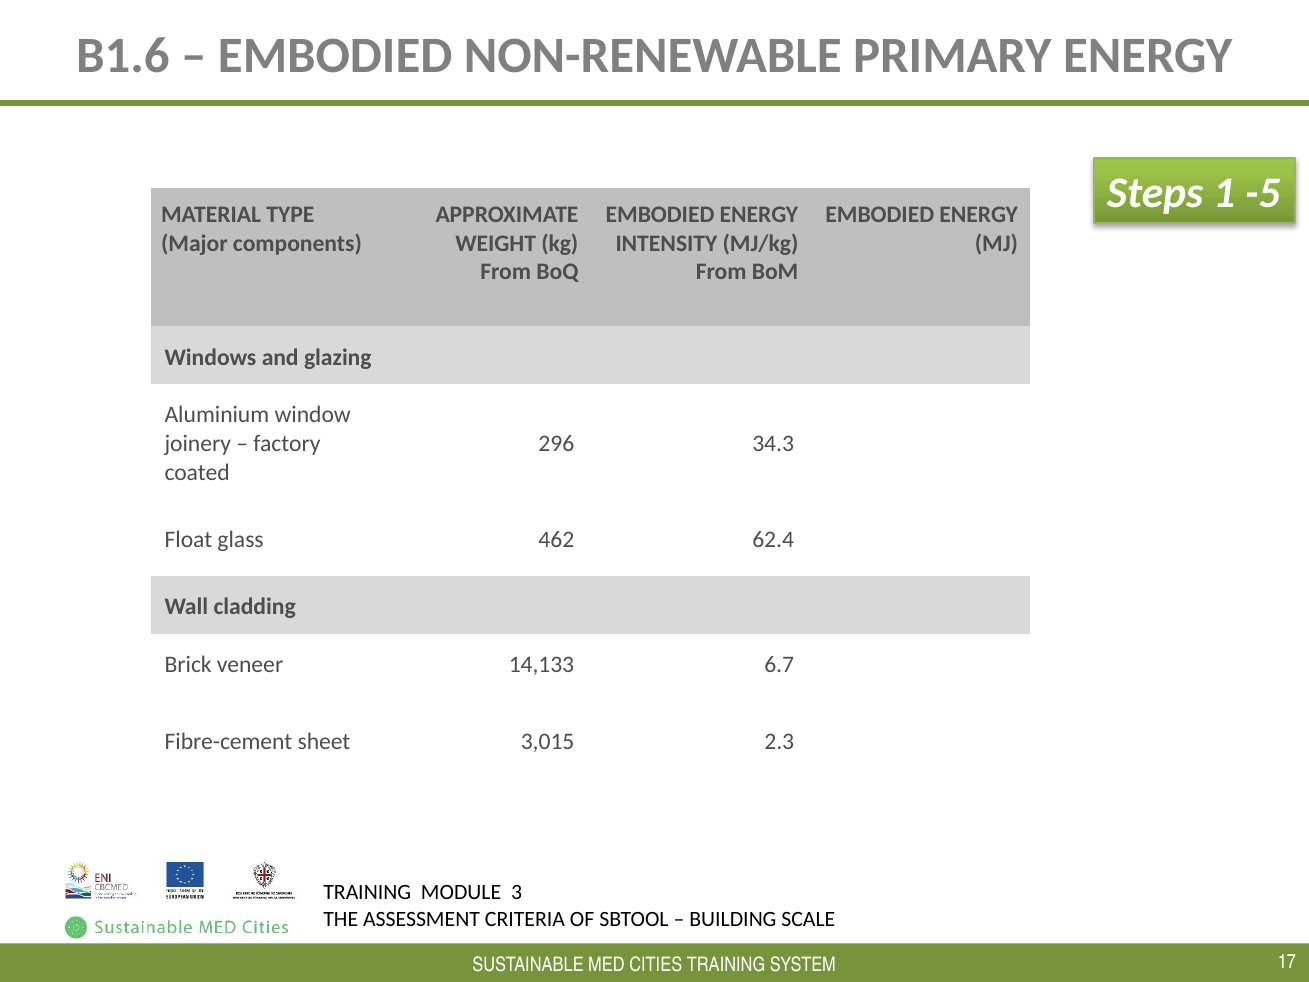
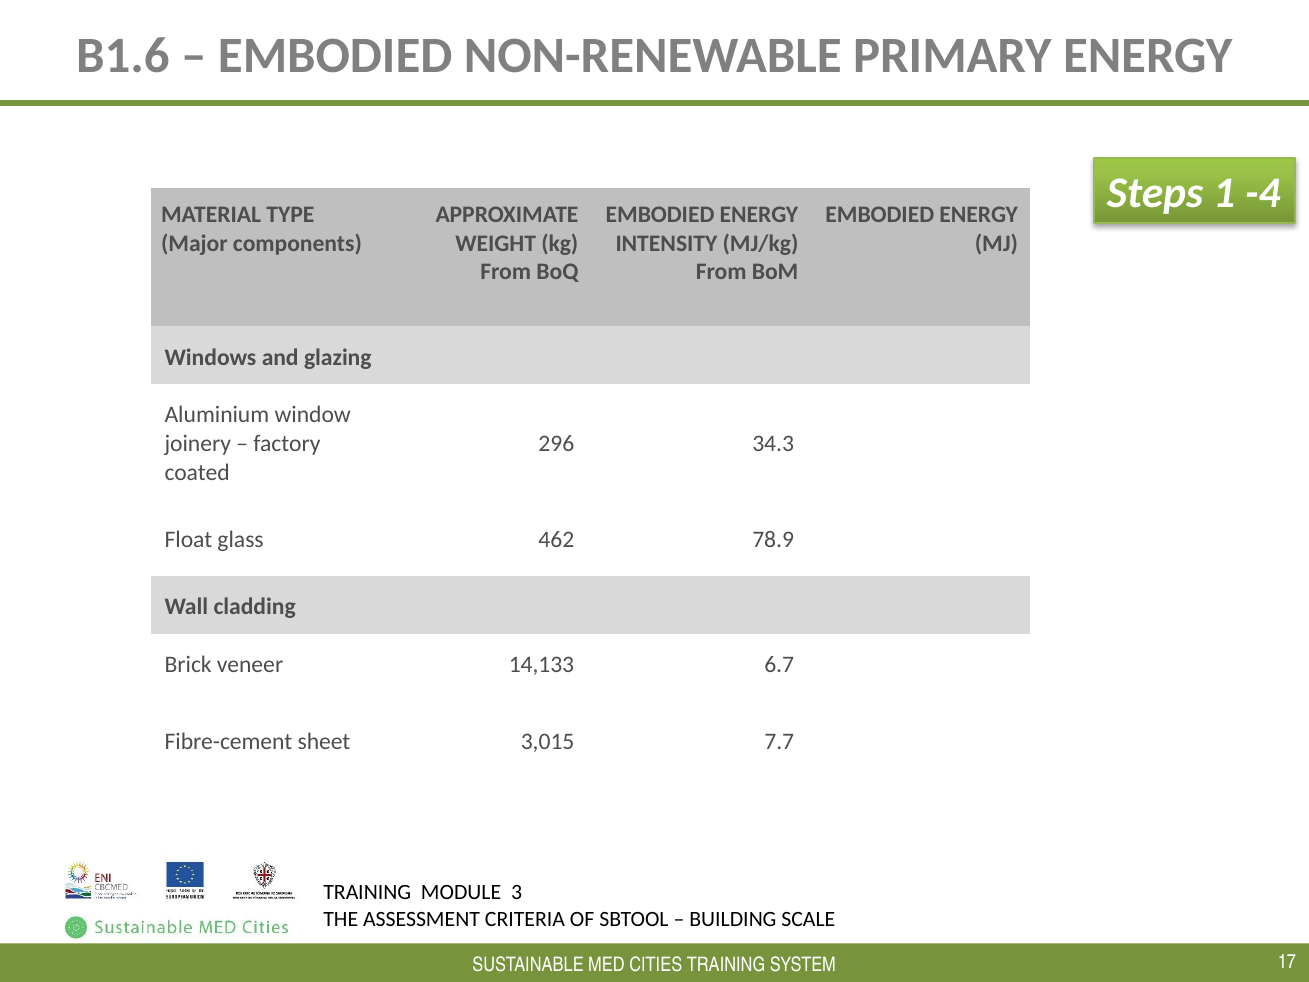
-5: -5 -> -4
62.4: 62.4 -> 78.9
2.3: 2.3 -> 7.7
